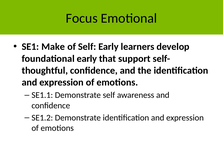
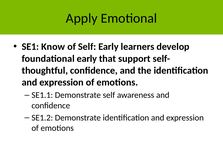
Focus: Focus -> Apply
Make: Make -> Know
